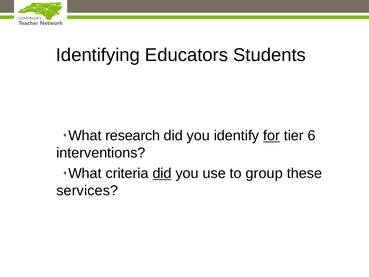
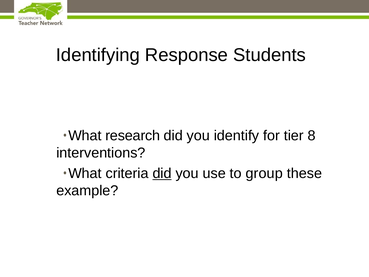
Educators: Educators -> Response
for underline: present -> none
6: 6 -> 8
services: services -> example
